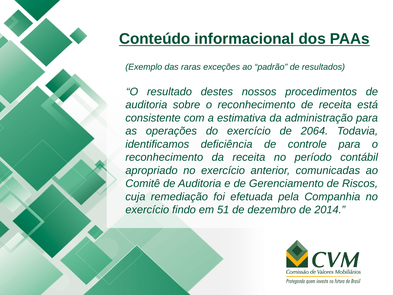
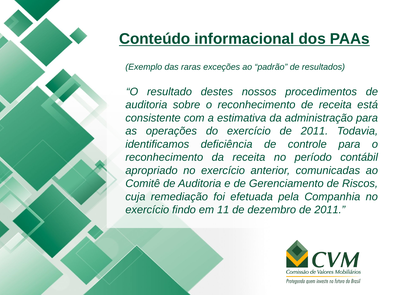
exercício de 2064: 2064 -> 2011
51: 51 -> 11
dezembro de 2014: 2014 -> 2011
